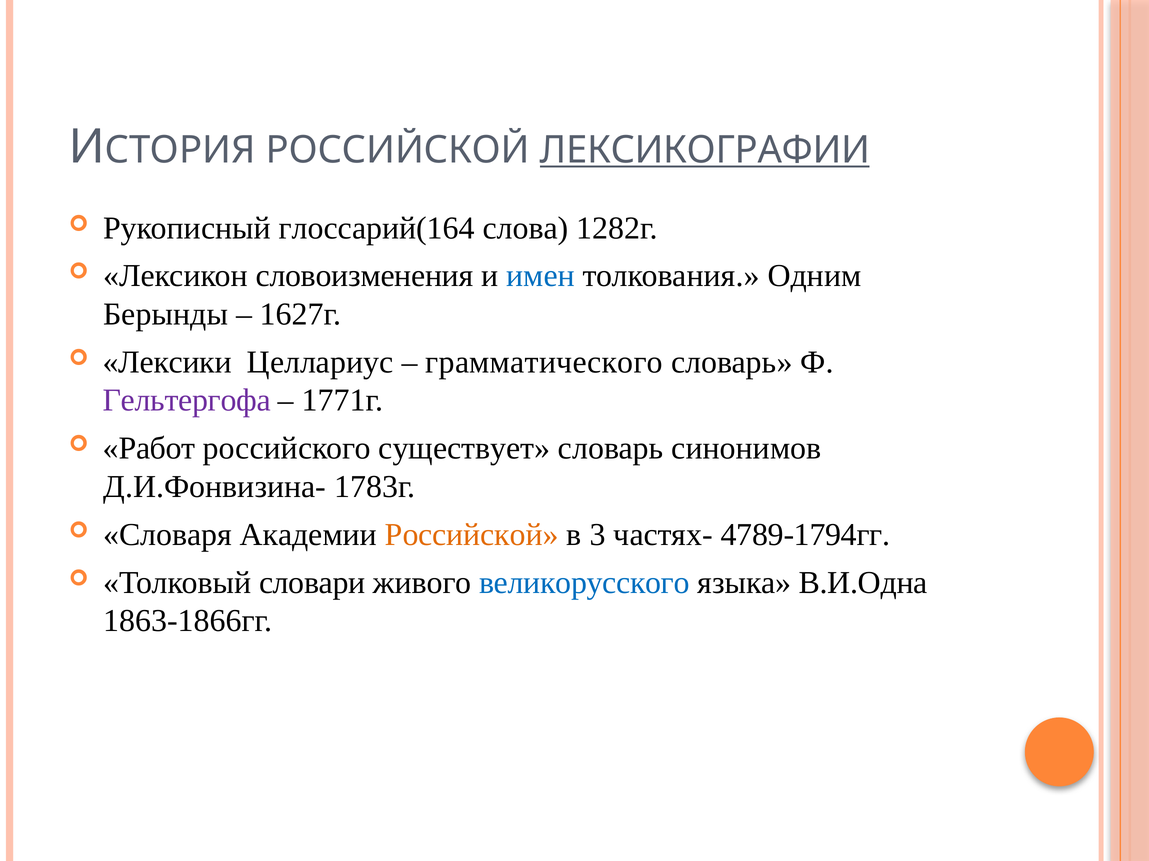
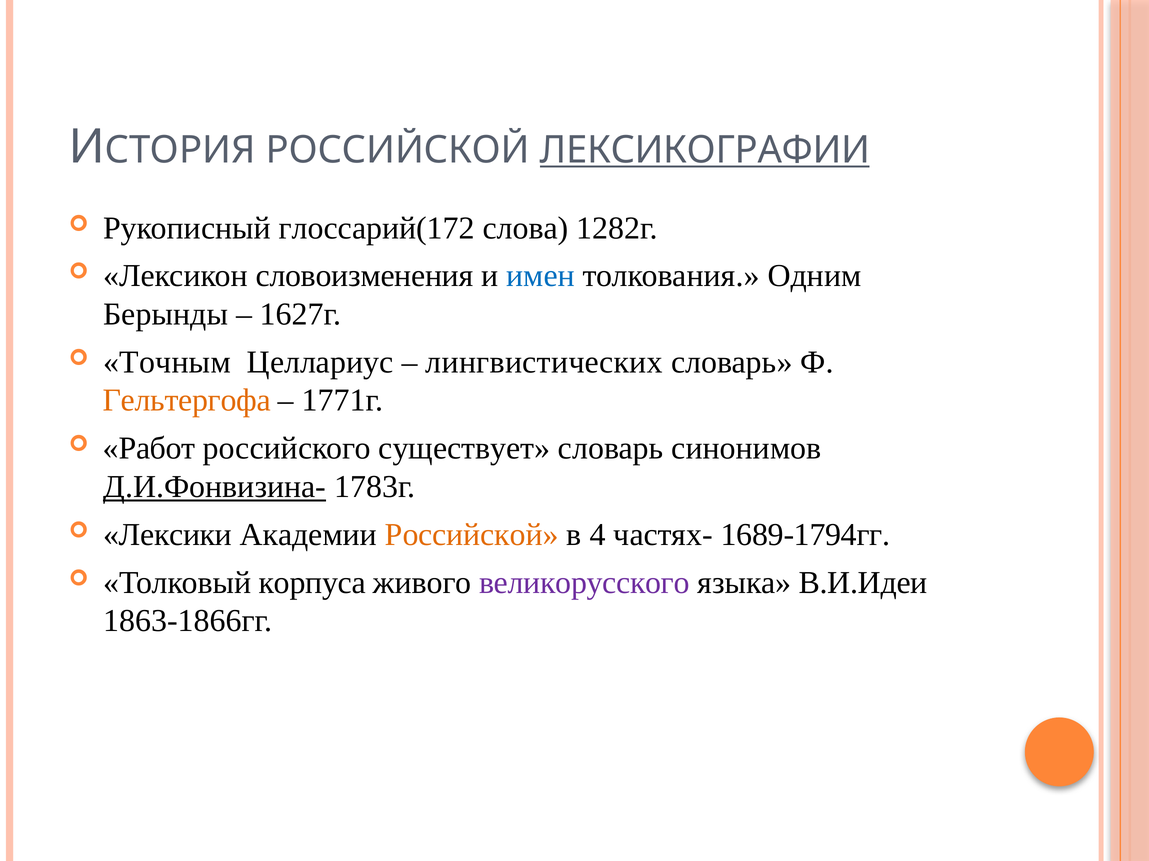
глоссарий(164: глоссарий(164 -> глоссарий(172
Лексики: Лексики -> Точным
грамматического: грамматического -> лингвистических
Гельтергофа colour: purple -> orange
Д.И.Фонвизина- underline: none -> present
Словаря: Словаря -> Лексики
3: 3 -> 4
4789-1794гг: 4789-1794гг -> 1689-1794гг
словари: словари -> корпуса
великорусского colour: blue -> purple
В.И.Одна: В.И.Одна -> В.И.Идеи
